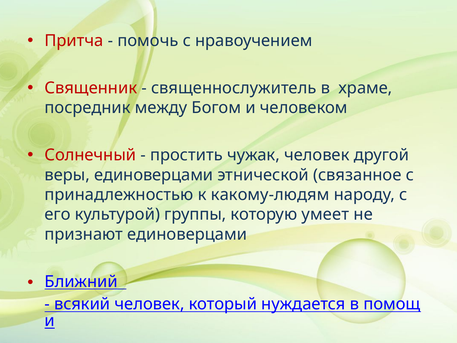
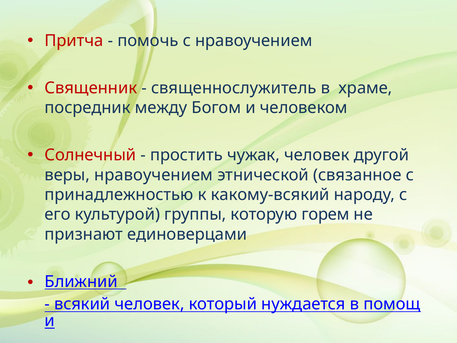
веры единоверцами: единоверцами -> нравоучением
какому-людям: какому-людям -> какому-всякий
умеет: умеет -> горем
